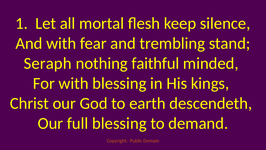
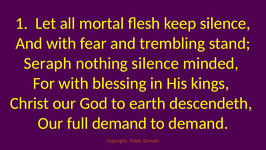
nothing faithful: faithful -> silence
full blessing: blessing -> demand
